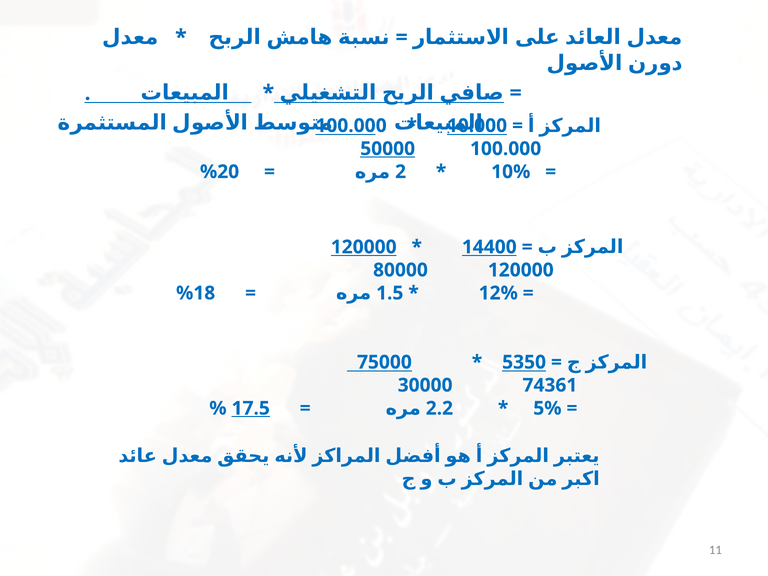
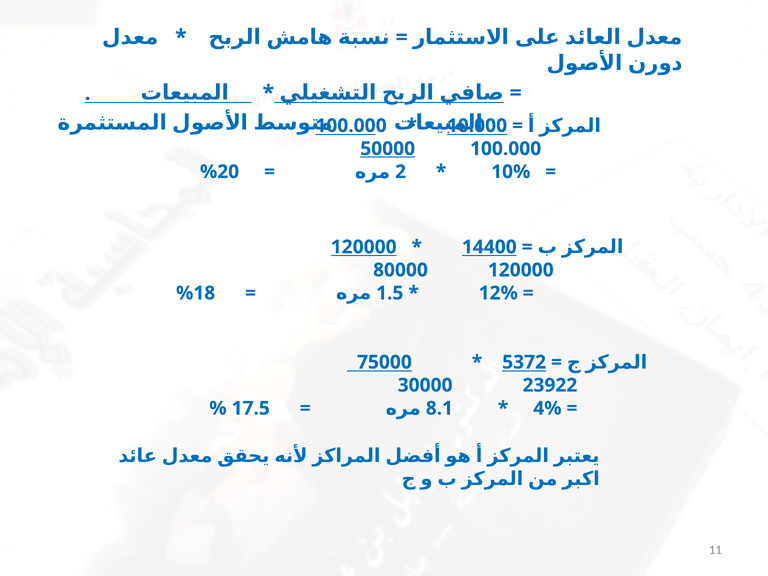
5350: 5350 -> 5372
74361: 74361 -> 23922
17.5 underline: present -> none
2.2: 2.2 -> 8.1
5%: 5% -> 4%
